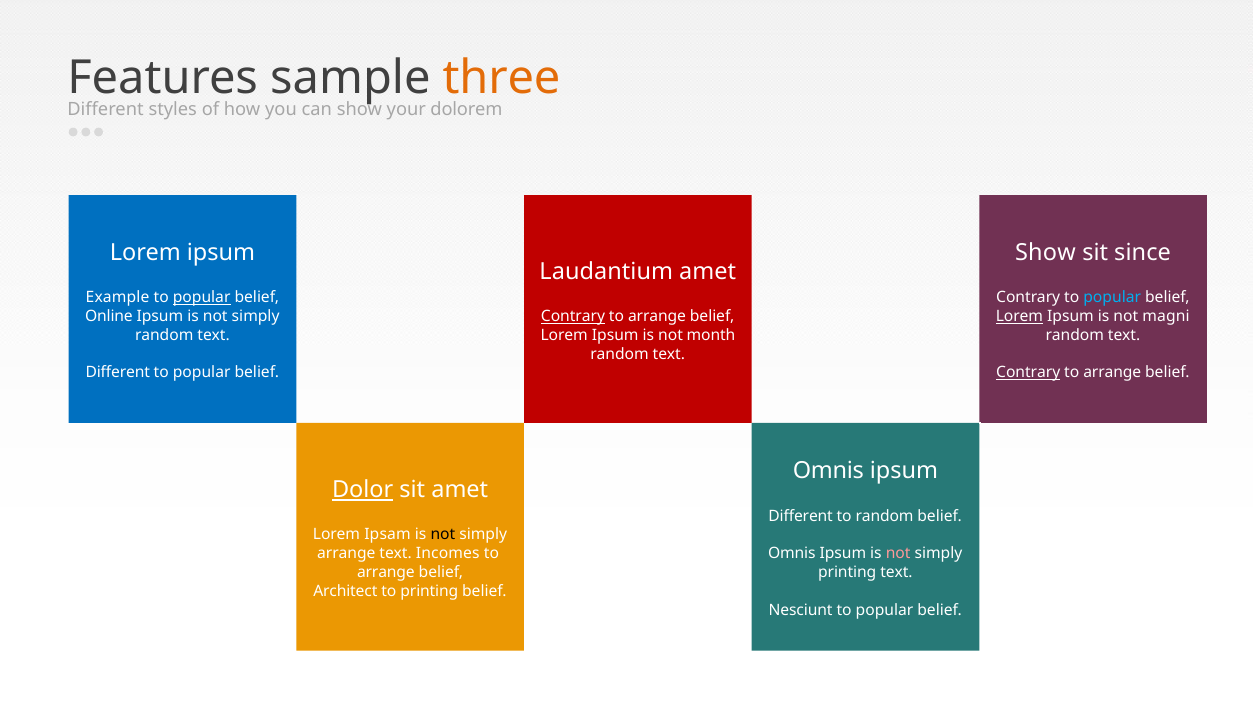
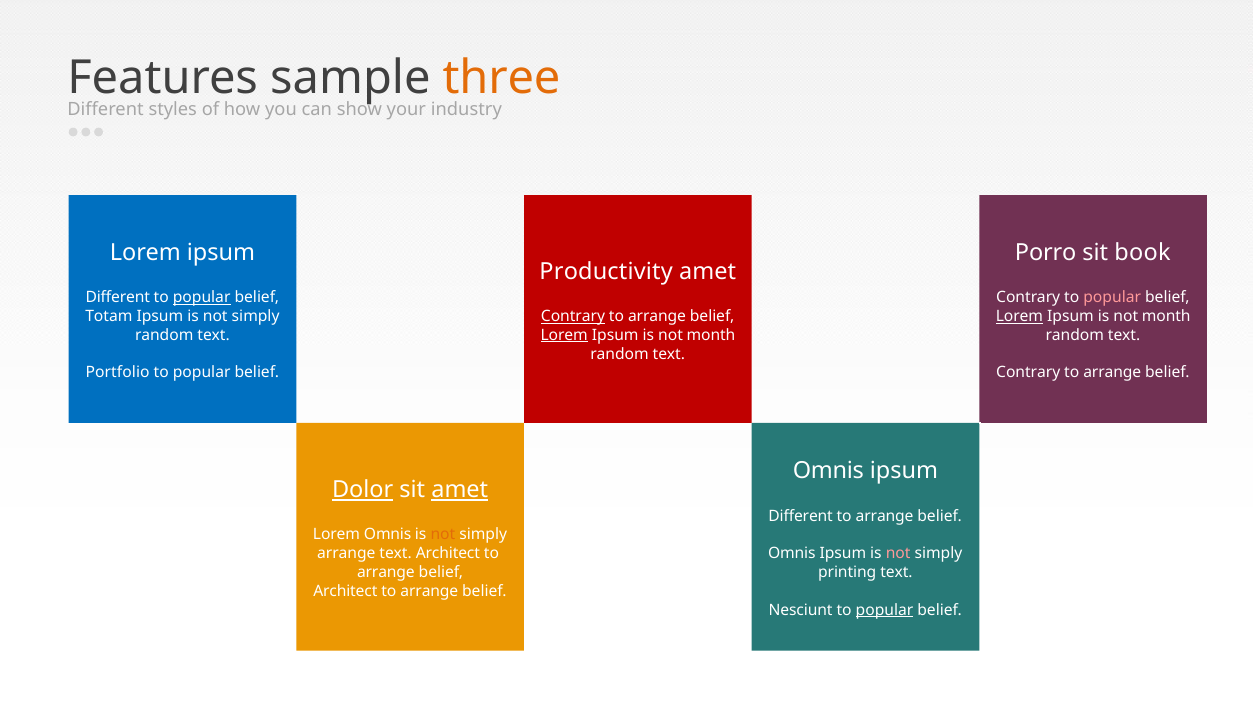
dolorem: dolorem -> industry
Show at (1045, 253): Show -> Porro
since: since -> book
Laudantium: Laudantium -> Productivity
Example at (118, 298): Example -> Different
popular at (1112, 298) colour: light blue -> pink
Online: Online -> Totam
magni at (1166, 316): magni -> month
Lorem at (564, 335) underline: none -> present
Different at (118, 373): Different -> Portfolio
Contrary at (1028, 373) underline: present -> none
amet at (460, 490) underline: none -> present
random at (885, 516): random -> arrange
Lorem Ipsam: Ipsam -> Omnis
not at (443, 535) colour: black -> orange
text Incomes: Incomes -> Architect
printing at (429, 591): printing -> arrange
popular at (885, 610) underline: none -> present
